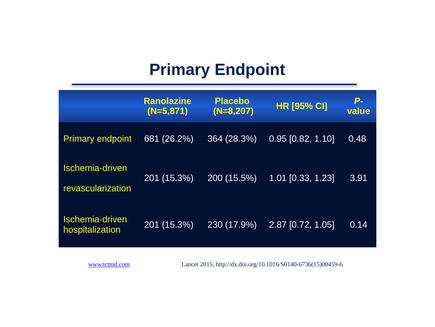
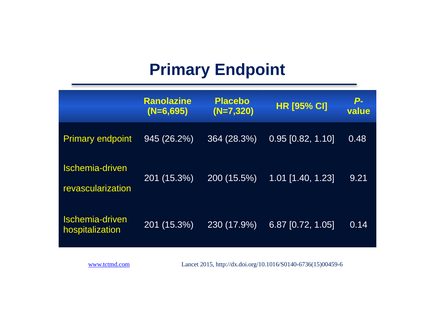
N=5,871: N=5,871 -> N=6,695
N=8,207: N=8,207 -> N=7,320
681: 681 -> 945
0.33: 0.33 -> 1.40
3.91: 3.91 -> 9.21
2.87: 2.87 -> 6.87
